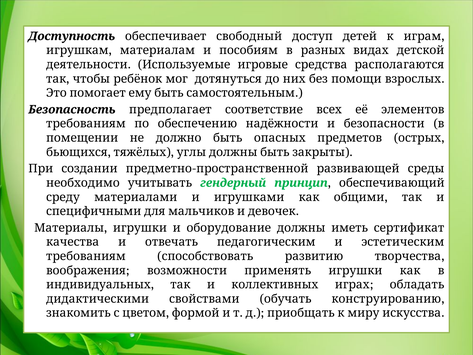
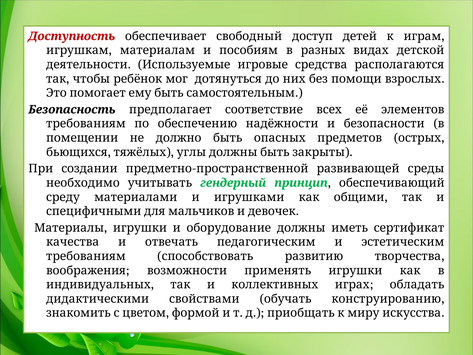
Доступность colour: black -> red
